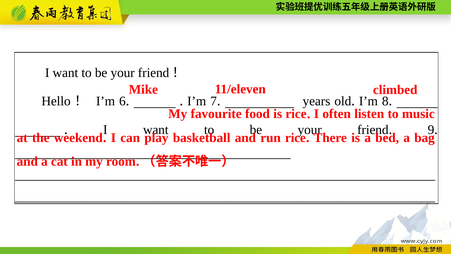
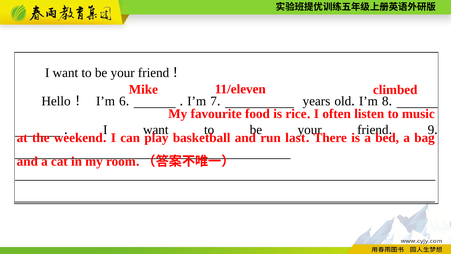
run rice: rice -> last
